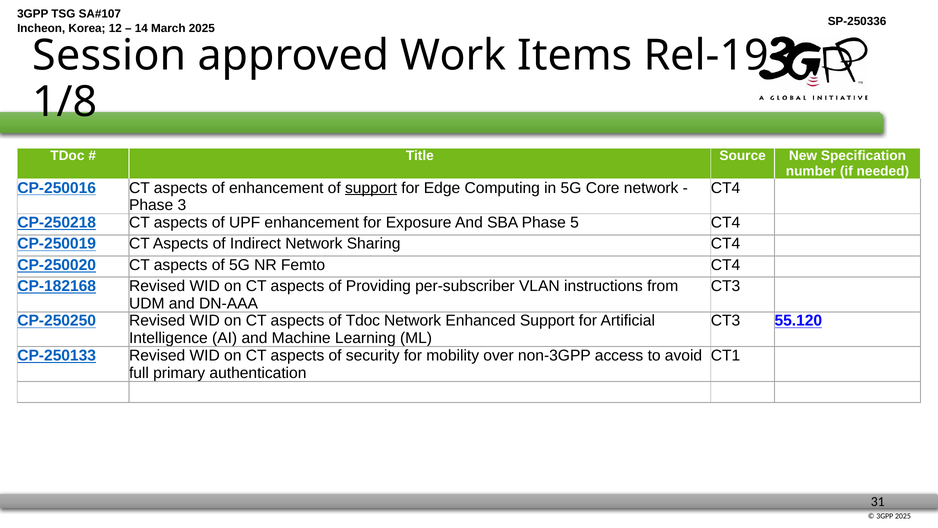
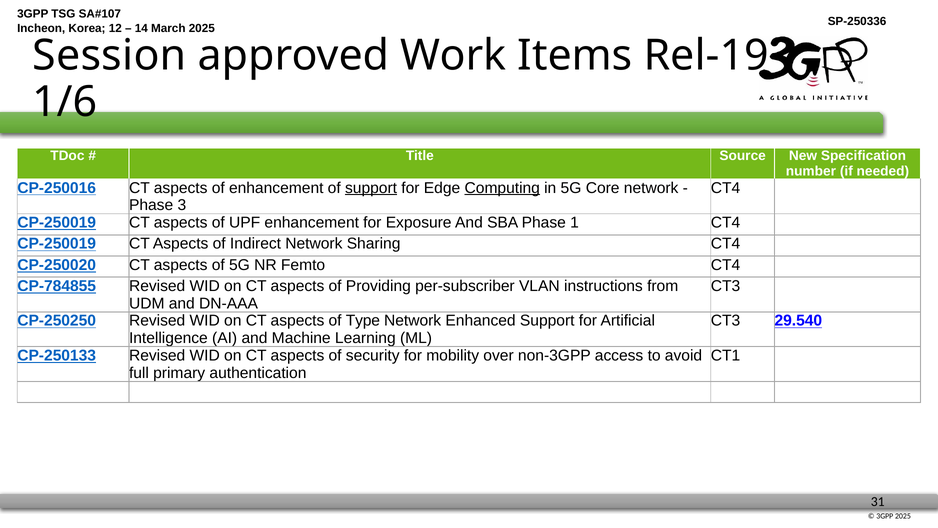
1/8: 1/8 -> 1/6
Computing underline: none -> present
CP-250218 at (57, 222): CP-250218 -> CP-250019
5: 5 -> 1
CP-182168: CP-182168 -> CP-784855
of Tdoc: Tdoc -> Type
55.120: 55.120 -> 29.540
